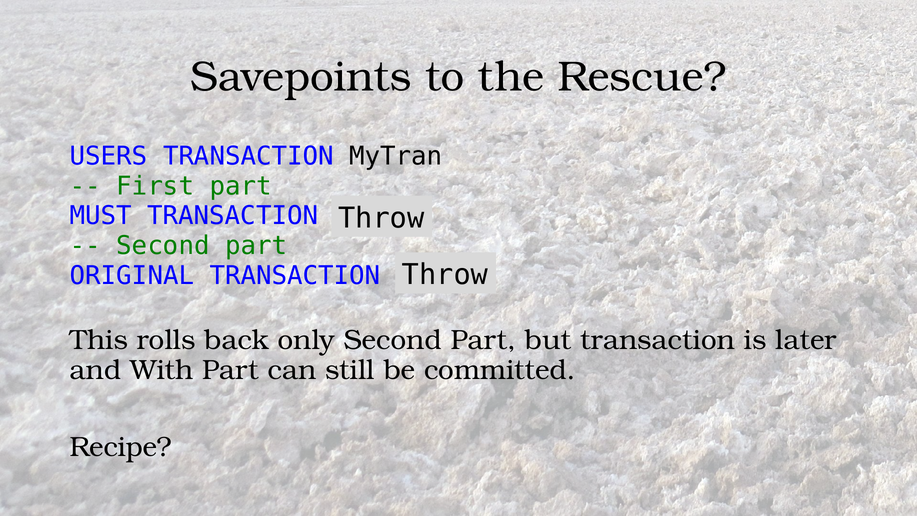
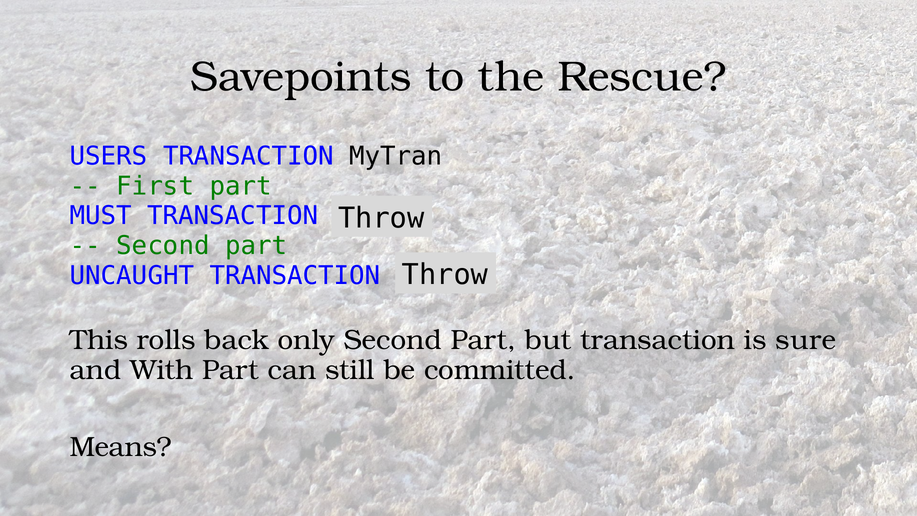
ORIGINAL: ORIGINAL -> UNCAUGHT
later: later -> sure
Recipe: Recipe -> Means
